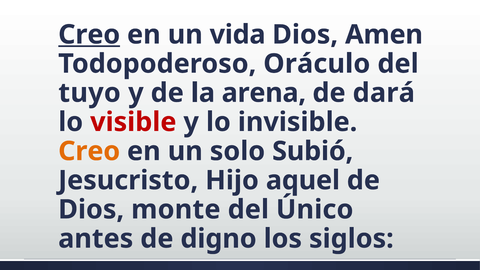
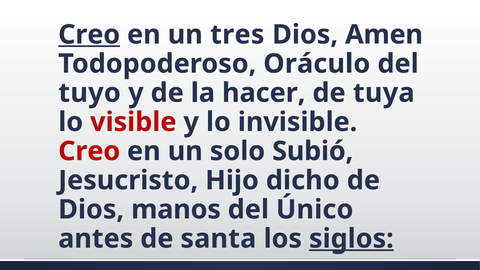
vida: vida -> tres
arena: arena -> hacer
dará: dará -> tuya
Creo at (89, 151) colour: orange -> red
aquel: aquel -> dicho
monte: monte -> manos
digno: digno -> santa
siglos underline: none -> present
